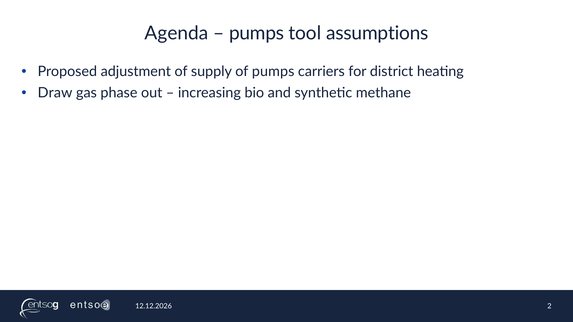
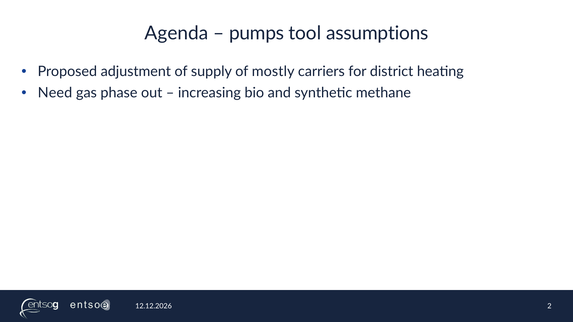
of pumps: pumps -> mostly
Draw: Draw -> Need
